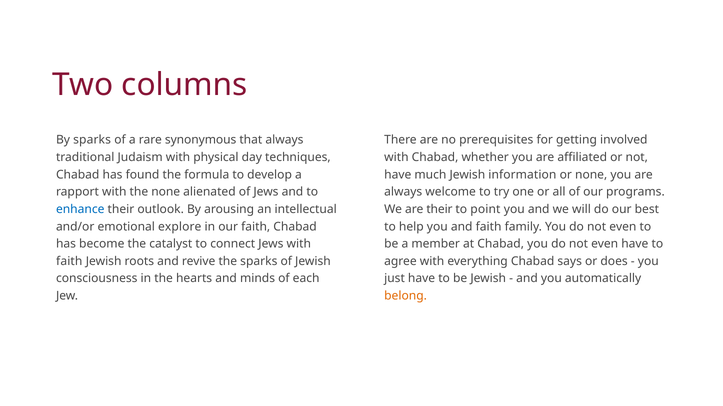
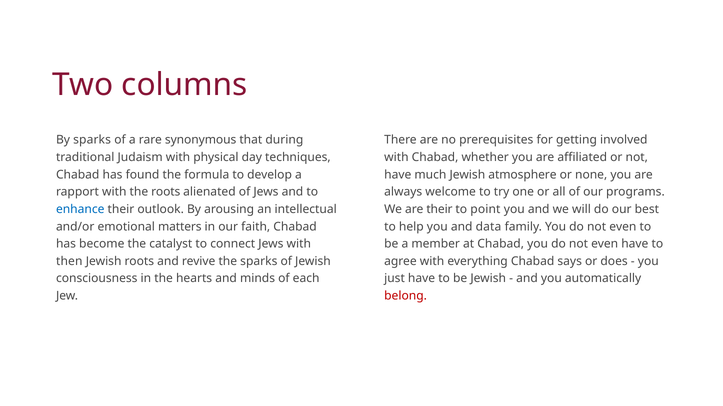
that always: always -> during
information: information -> atmosphere
the none: none -> roots
explore: explore -> matters
and faith: faith -> data
faith at (69, 262): faith -> then
belong colour: orange -> red
